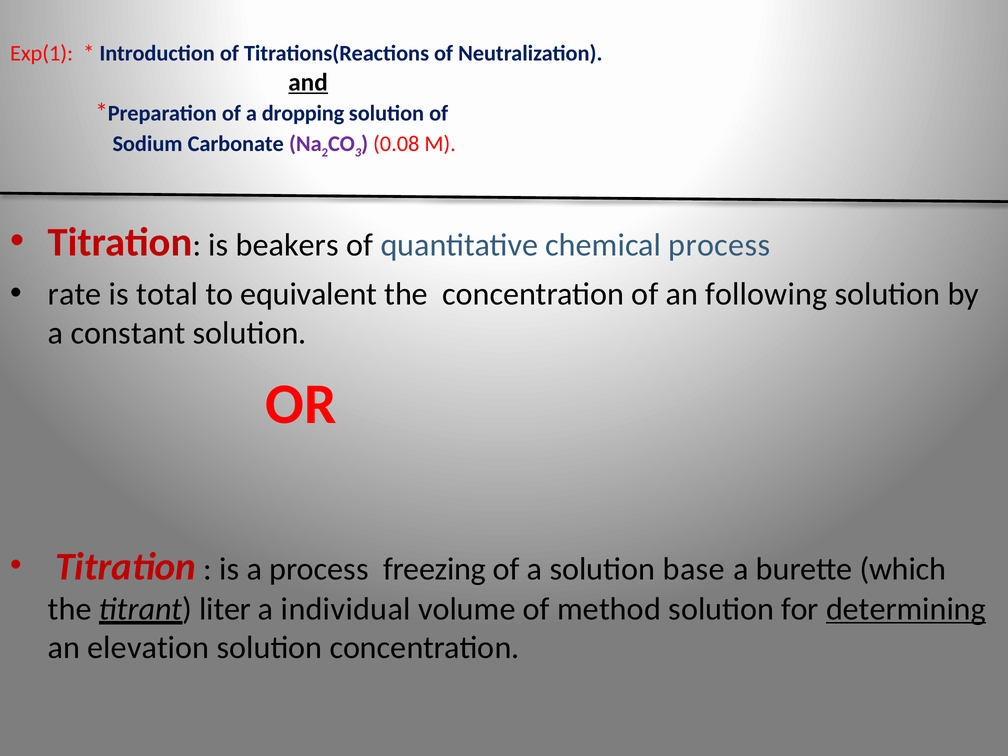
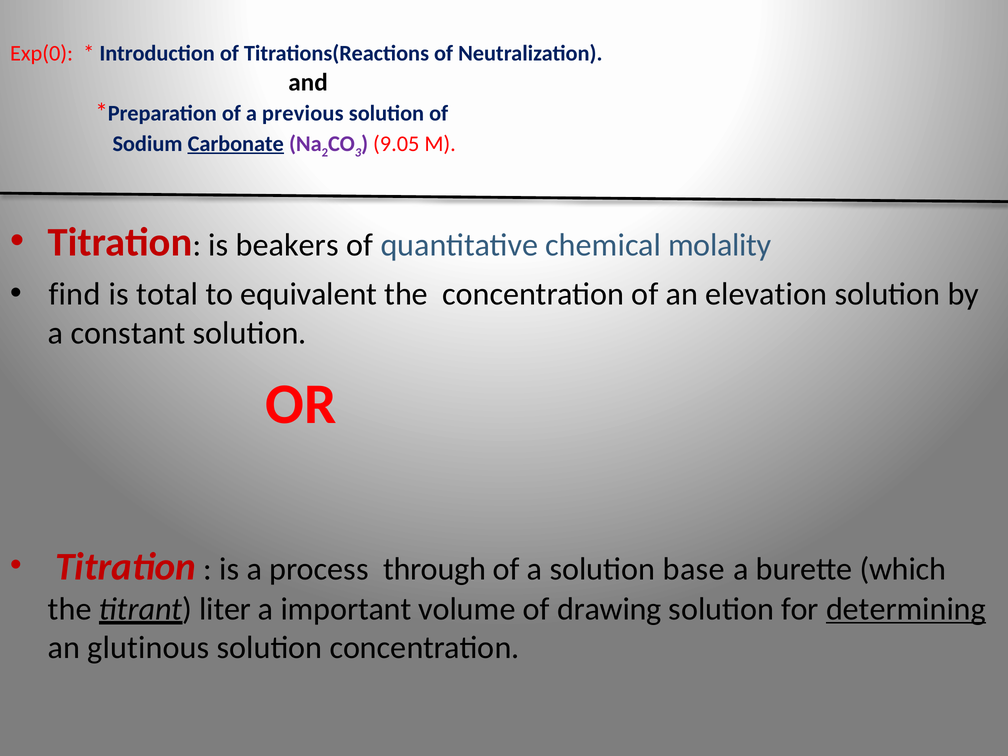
Exp(1: Exp(1 -> Exp(0
and underline: present -> none
dropping: dropping -> previous
Carbonate underline: none -> present
0.08: 0.08 -> 9.05
chemical process: process -> molality
rate: rate -> find
following: following -> elevation
freezing: freezing -> through
individual: individual -> important
method: method -> drawing
elevation: elevation -> glutinous
